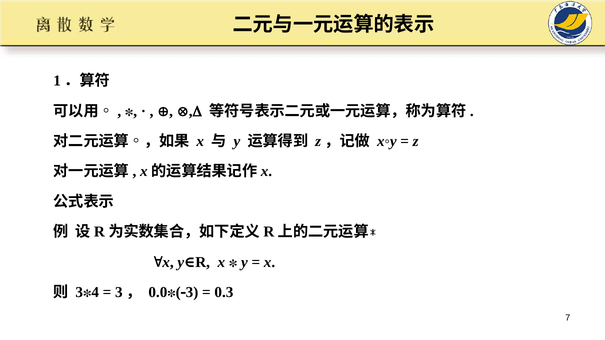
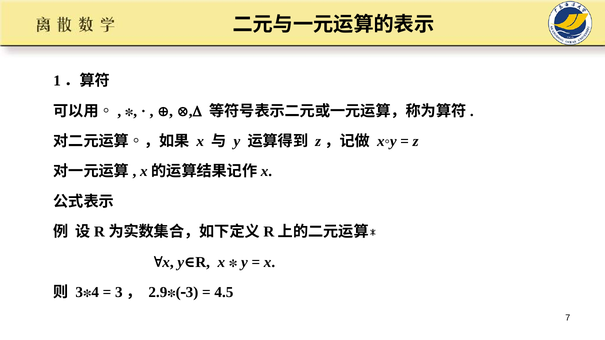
0.0: 0.0 -> 2.9
0.3: 0.3 -> 4.5
